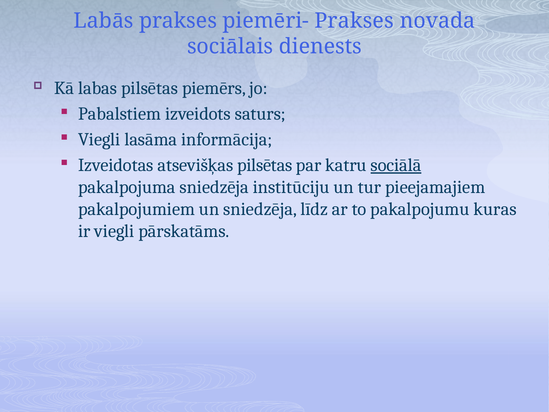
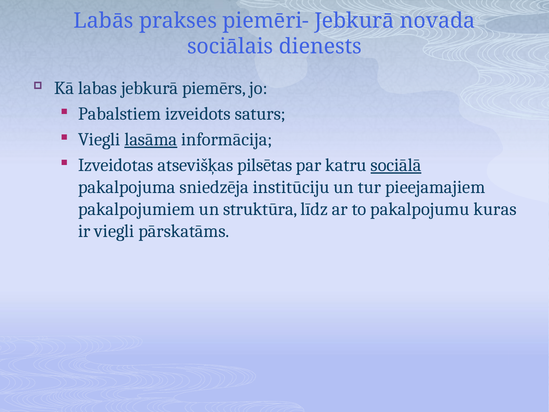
piemēri- Prakses: Prakses -> Jebkurā
labas pilsētas: pilsētas -> jebkurā
lasāma underline: none -> present
un sniedzēja: sniedzēja -> struktūra
